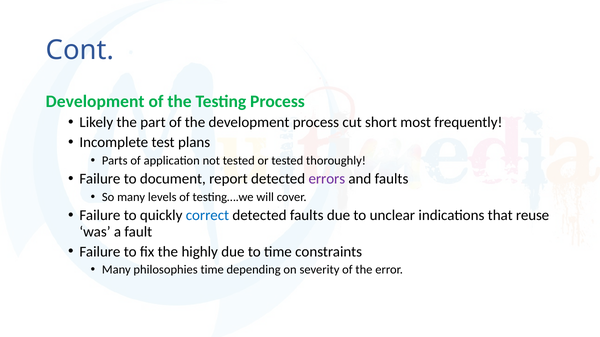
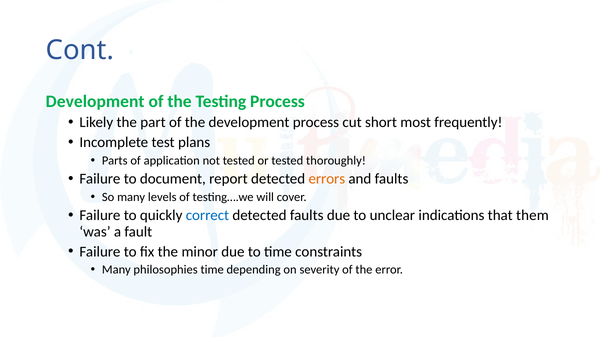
errors colour: purple -> orange
reuse: reuse -> them
highly: highly -> minor
